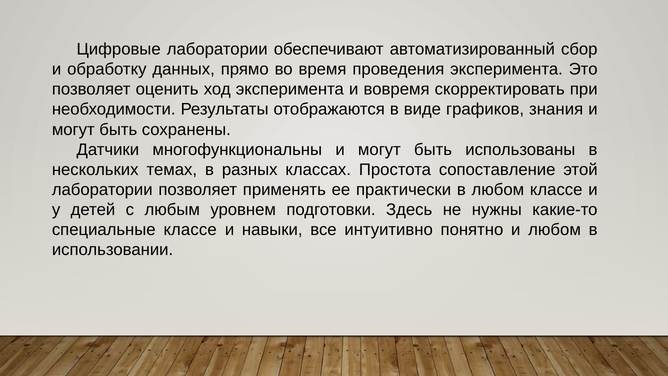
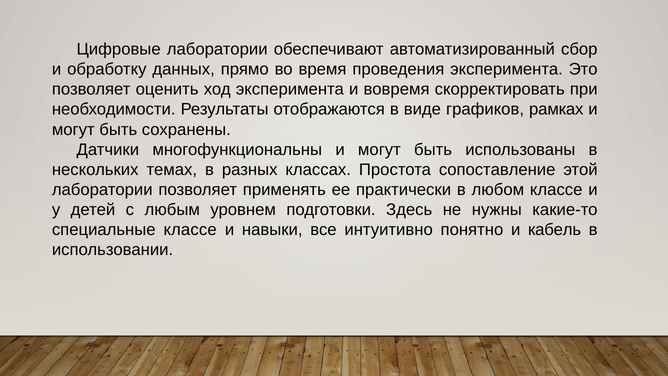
знания: знания -> рамках
и любом: любом -> кабель
